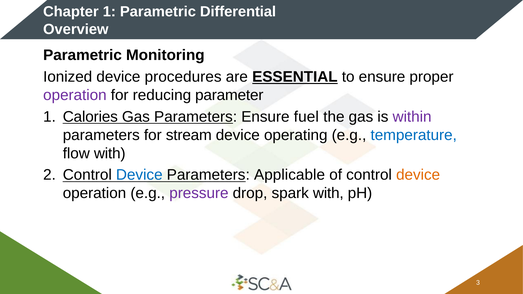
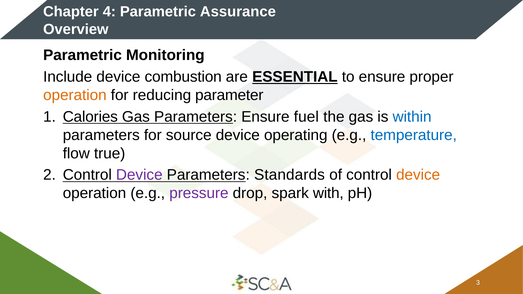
Chapter 1: 1 -> 4
Differential: Differential -> Assurance
Ionized: Ionized -> Include
procedures: procedures -> combustion
operation at (75, 95) colour: purple -> orange
within colour: purple -> blue
stream: stream -> source
flow with: with -> true
Device at (139, 175) colour: blue -> purple
Applicable: Applicable -> Standards
